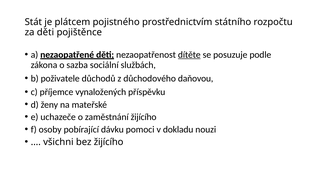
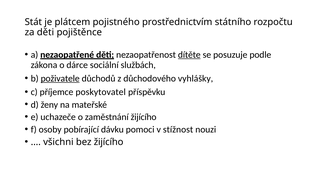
sazba: sazba -> dárce
poživatele underline: none -> present
daňovou: daňovou -> vyhlášky
vynaložených: vynaložených -> poskytovatel
dokladu: dokladu -> stížnost
